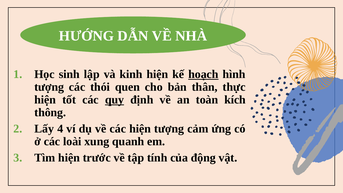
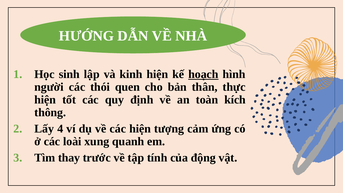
tượng at (49, 87): tượng -> người
quy underline: present -> none
Tìm hiện: hiện -> thay
